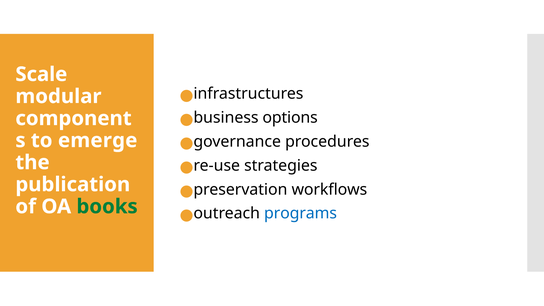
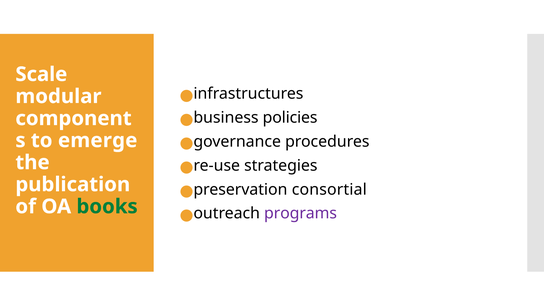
options: options -> policies
workflows: workflows -> consortial
programs colour: blue -> purple
